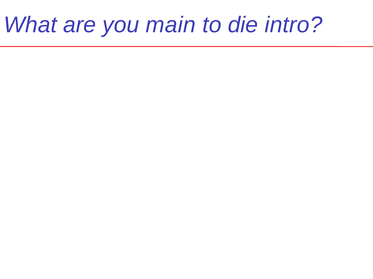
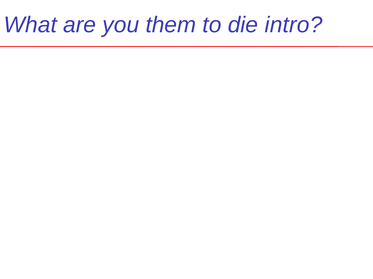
main: main -> them
